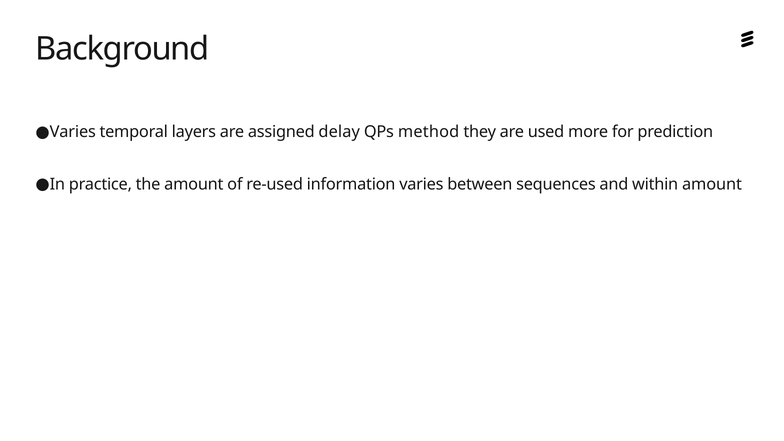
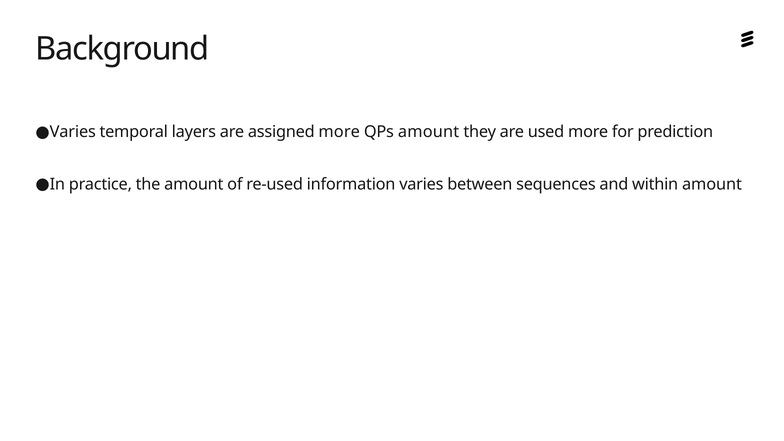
assigned delay: delay -> more
QPs method: method -> amount
